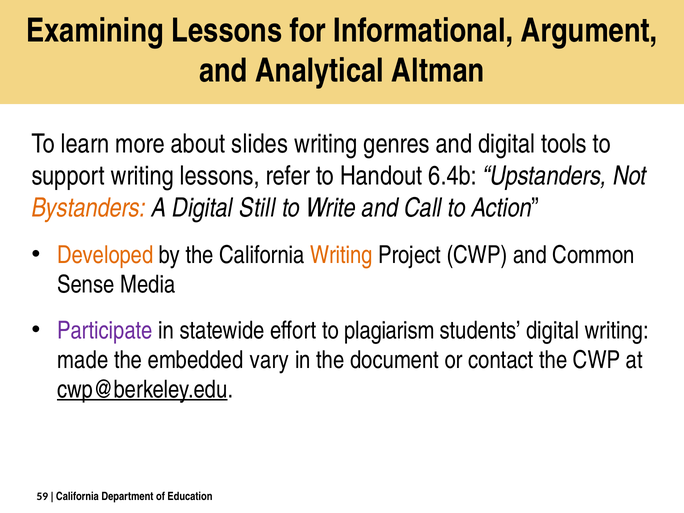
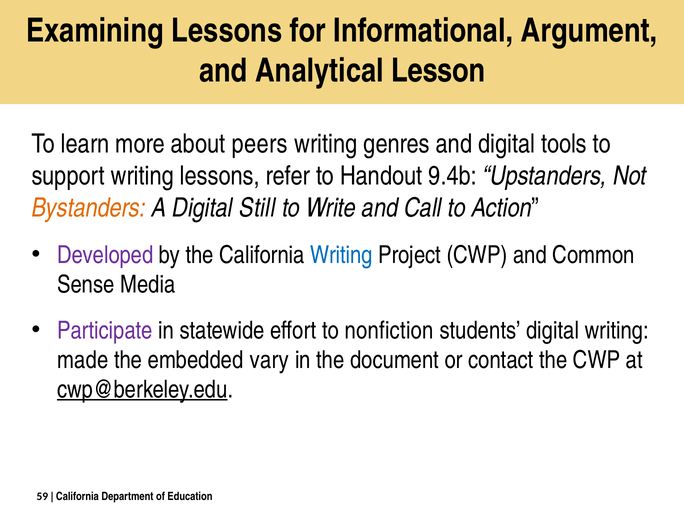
Altman: Altman -> Lesson
slides: slides -> peers
6.4b: 6.4b -> 9.4b
Developed colour: orange -> purple
Writing at (341, 255) colour: orange -> blue
plagiarism: plagiarism -> nonfiction
